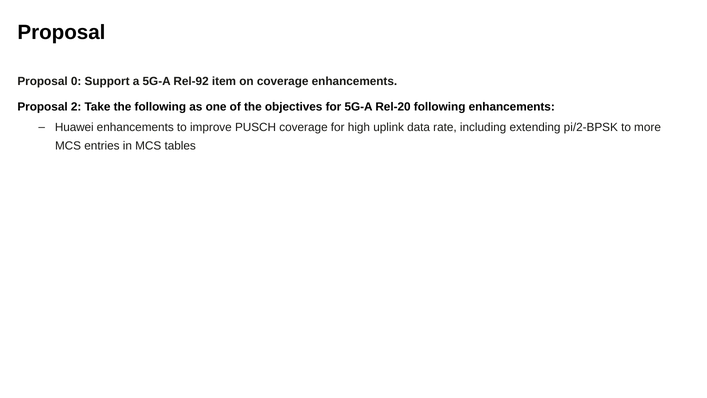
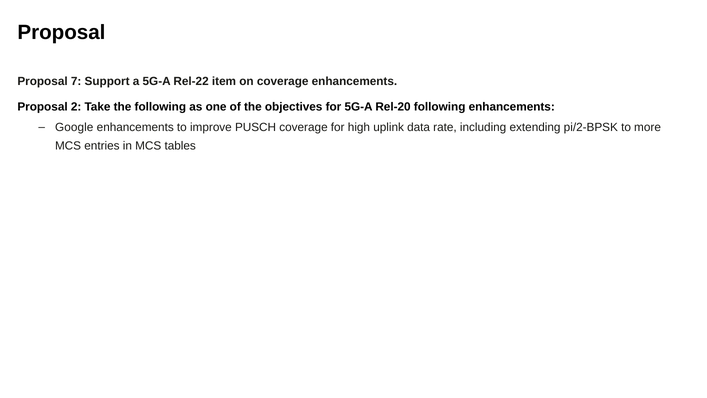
0: 0 -> 7
Rel-92: Rel-92 -> Rel-22
Huawei: Huawei -> Google
